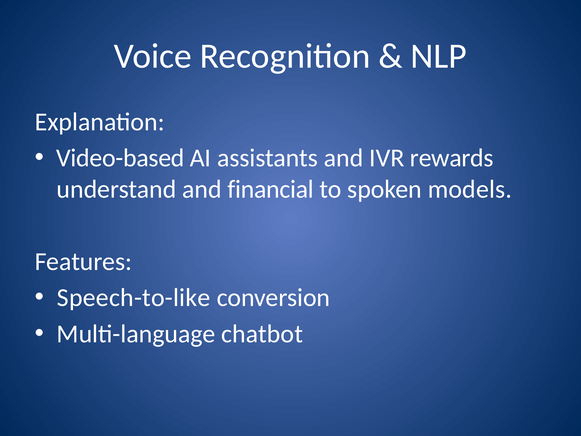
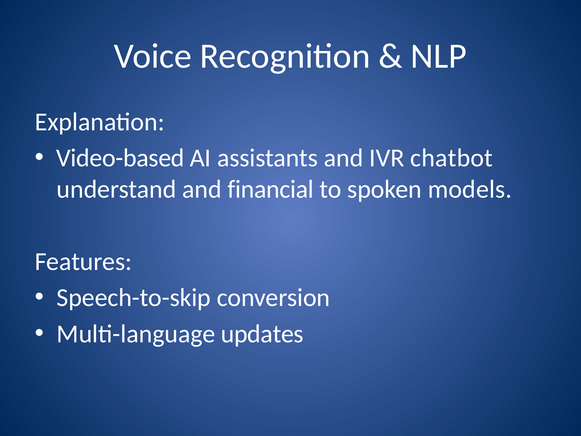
rewards: rewards -> chatbot
Speech-to-like: Speech-to-like -> Speech-to-skip
chatbot: chatbot -> updates
